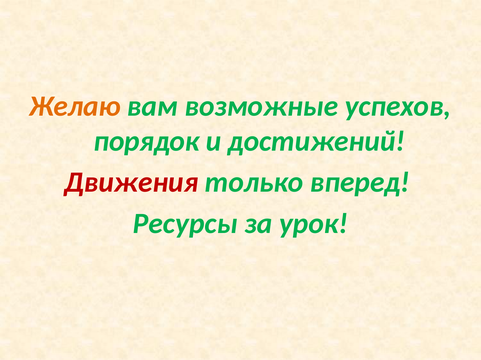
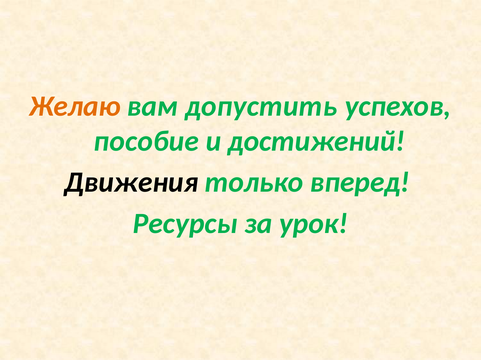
возможные: возможные -> допустить
порядок: порядок -> пособие
Движения colour: red -> black
